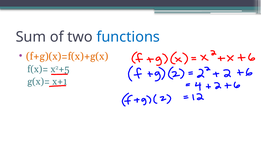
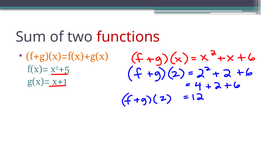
functions colour: blue -> red
